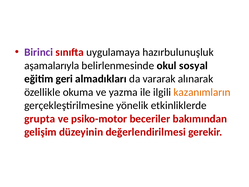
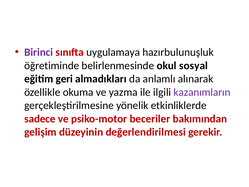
aşamalarıyla: aşamalarıyla -> öğretiminde
vararak: vararak -> anlamlı
kazanımların colour: orange -> purple
grupta: grupta -> sadece
